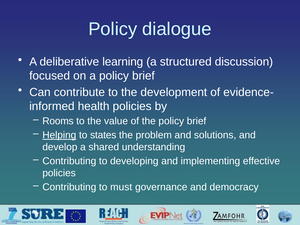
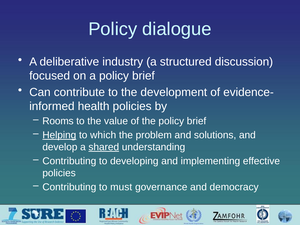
learning: learning -> industry
states: states -> which
shared underline: none -> present
